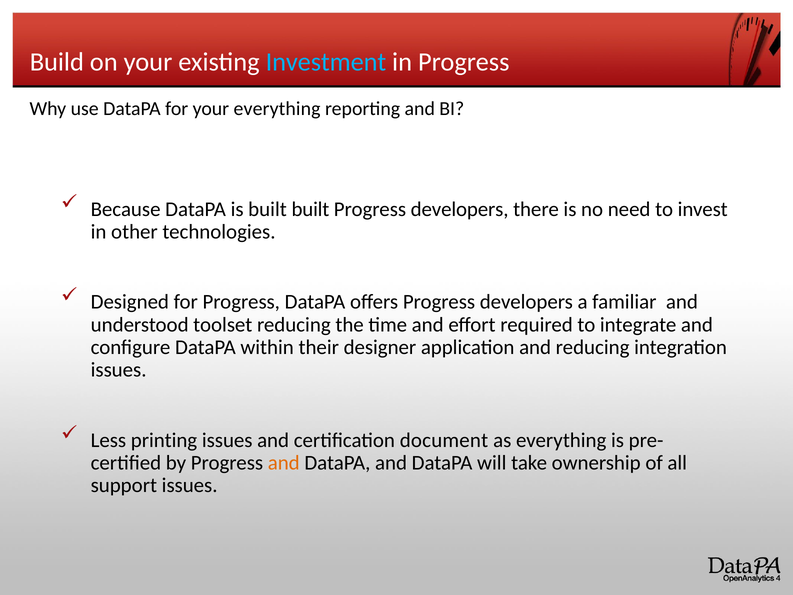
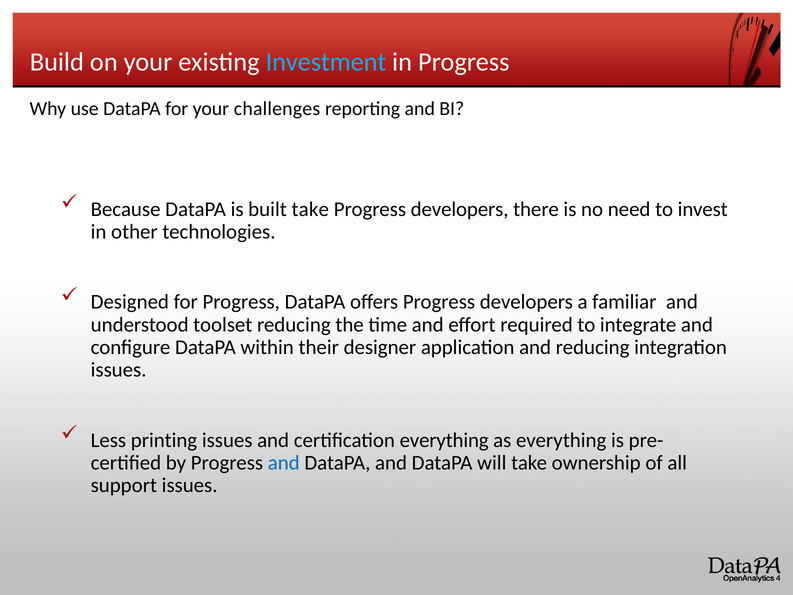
your everything: everything -> challenges
built built: built -> take
certification document: document -> everything
and at (284, 463) colour: orange -> blue
